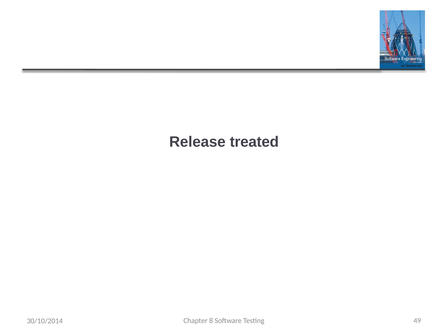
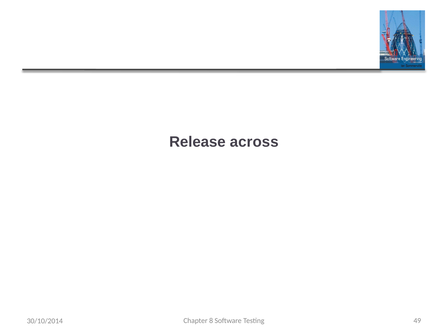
treated: treated -> across
